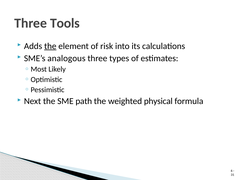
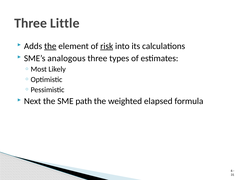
Tools: Tools -> Little
risk underline: none -> present
physical: physical -> elapsed
